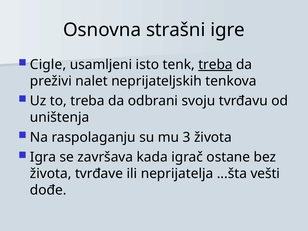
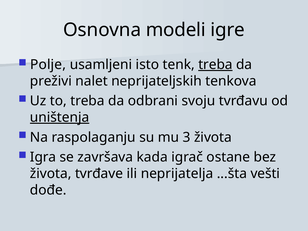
strašni: strašni -> modeli
Cigle: Cigle -> Polje
uništenja underline: none -> present
